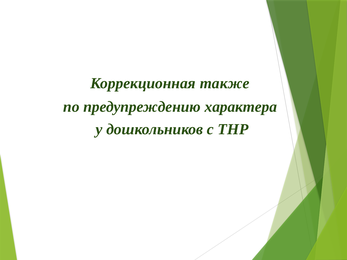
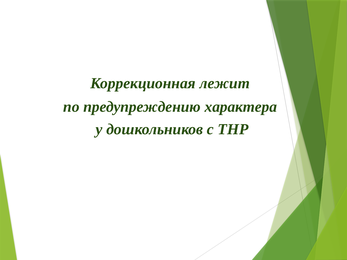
также: также -> лежит
